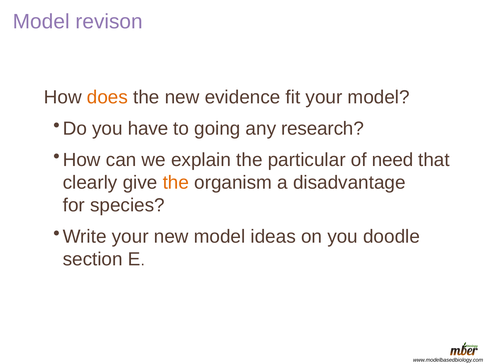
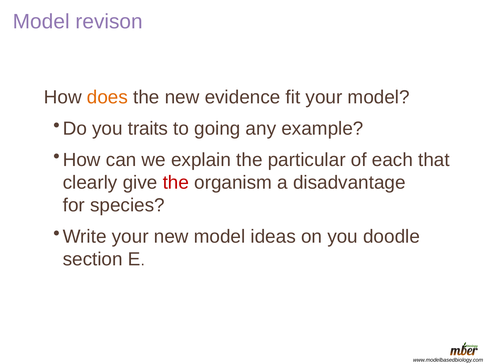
have: have -> traits
research: research -> example
need: need -> each
the at (176, 182) colour: orange -> red
